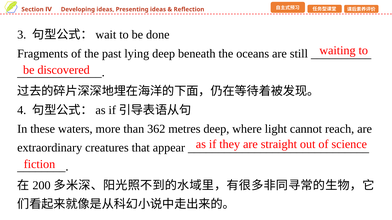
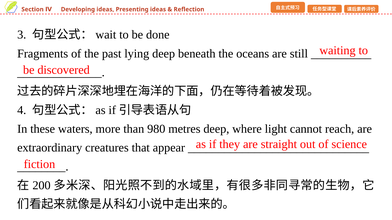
362: 362 -> 980
